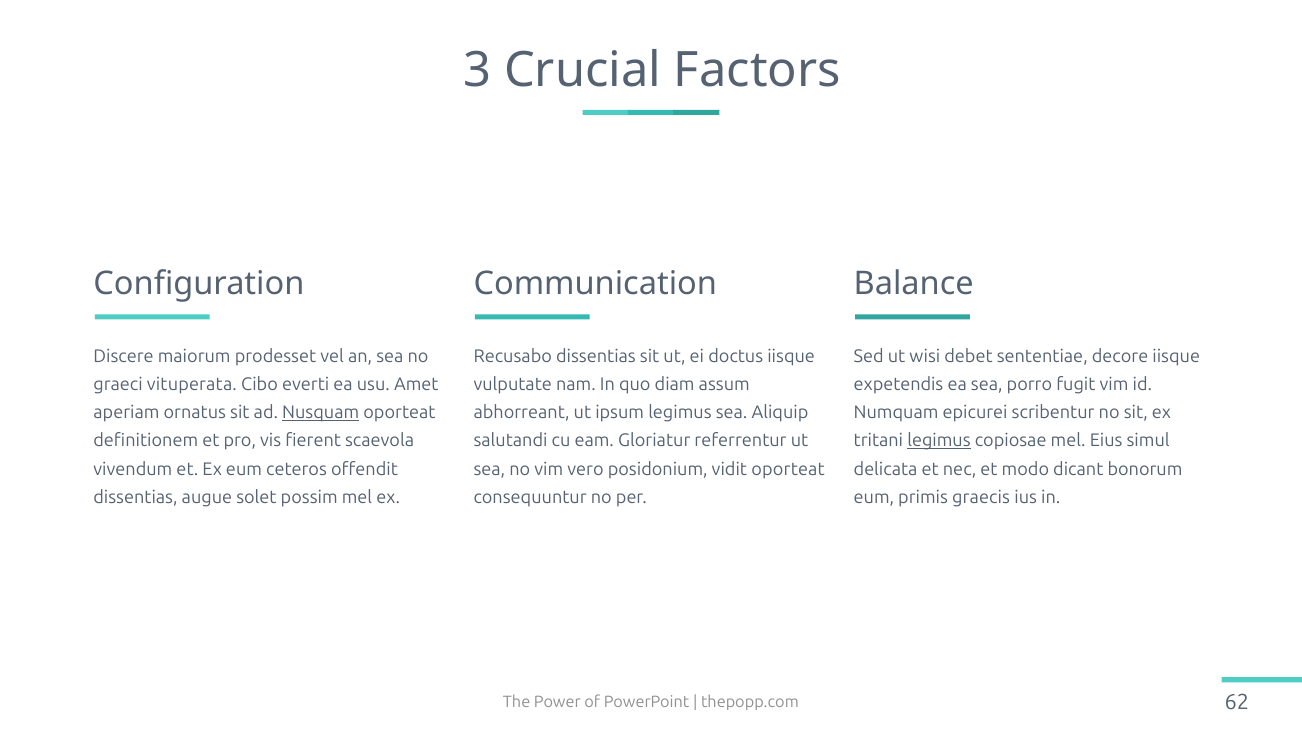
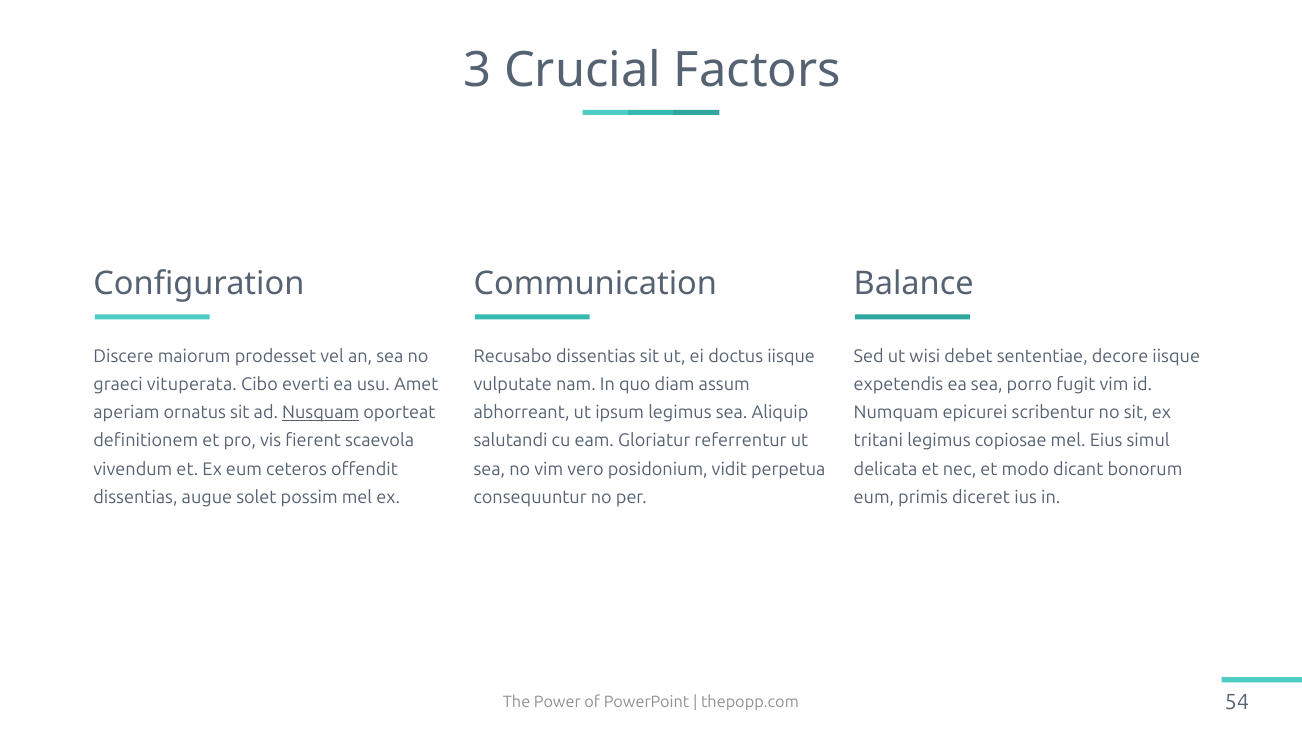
legimus at (939, 441) underline: present -> none
vidit oporteat: oporteat -> perpetua
graecis: graecis -> diceret
62: 62 -> 54
